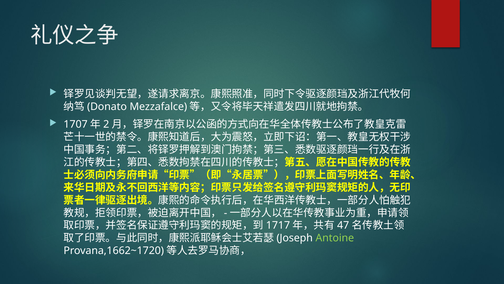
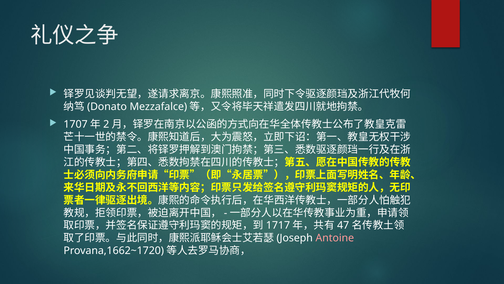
Antoine colour: light green -> pink
